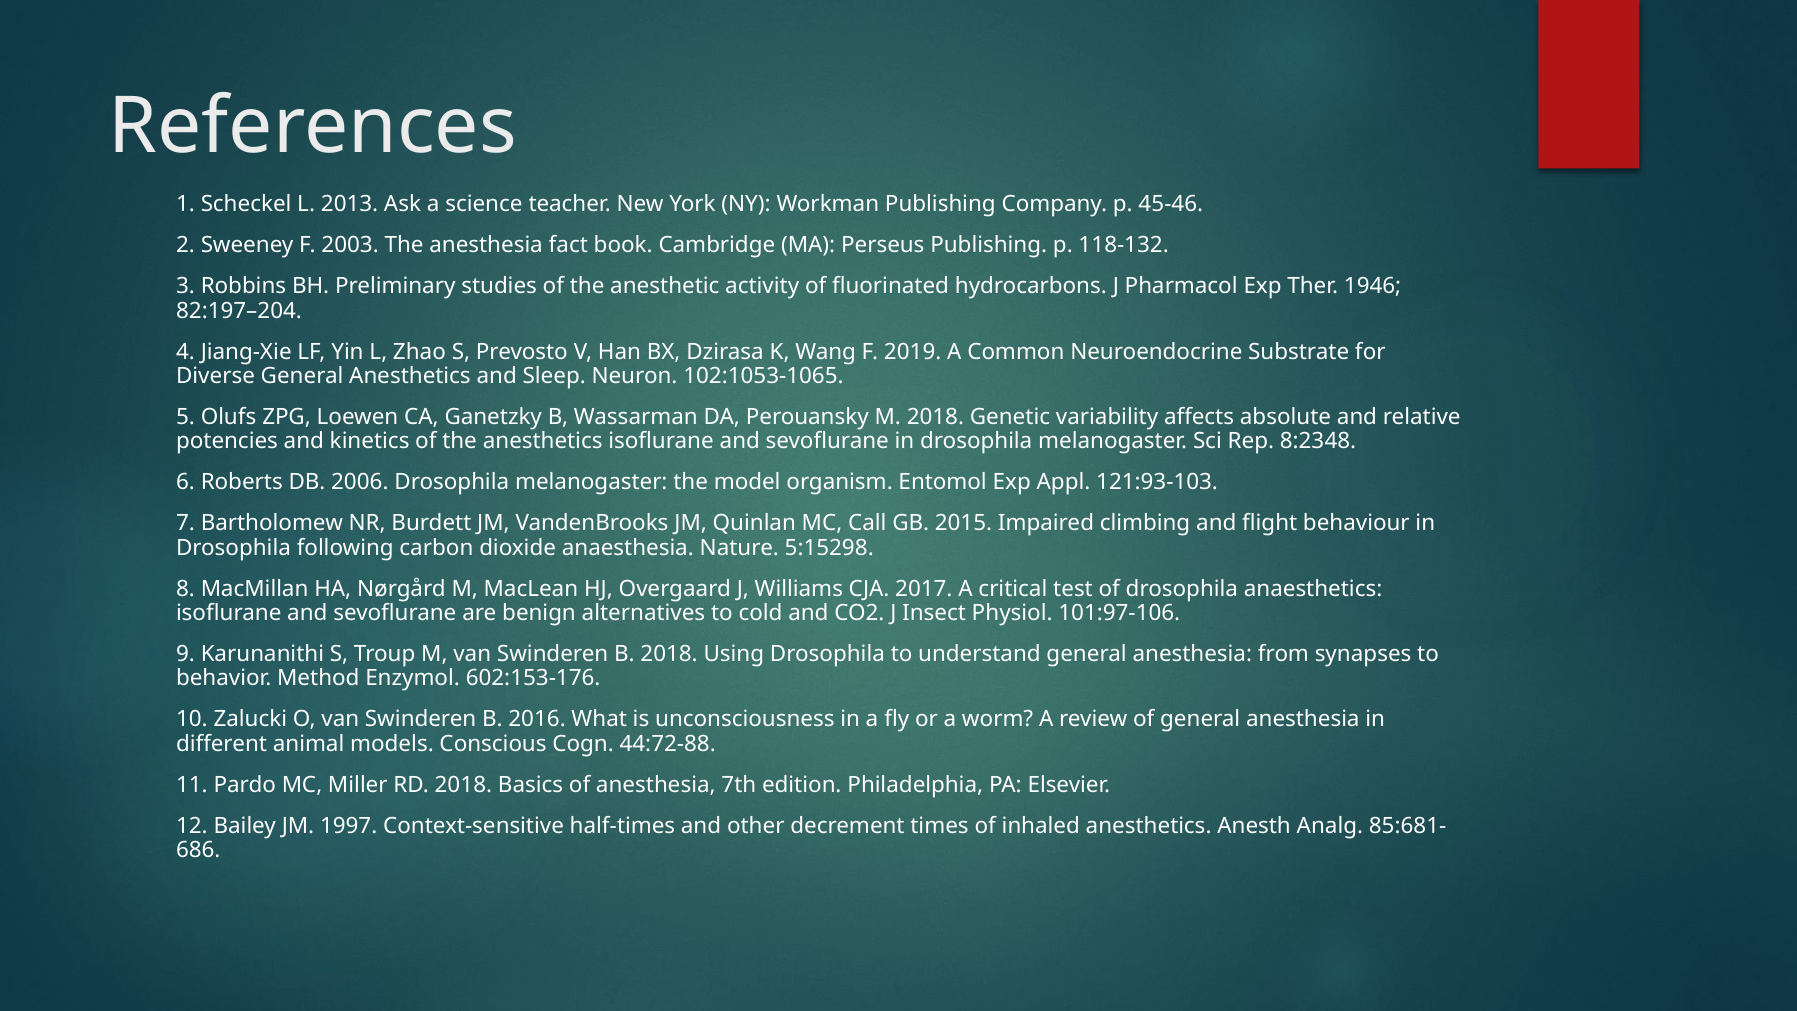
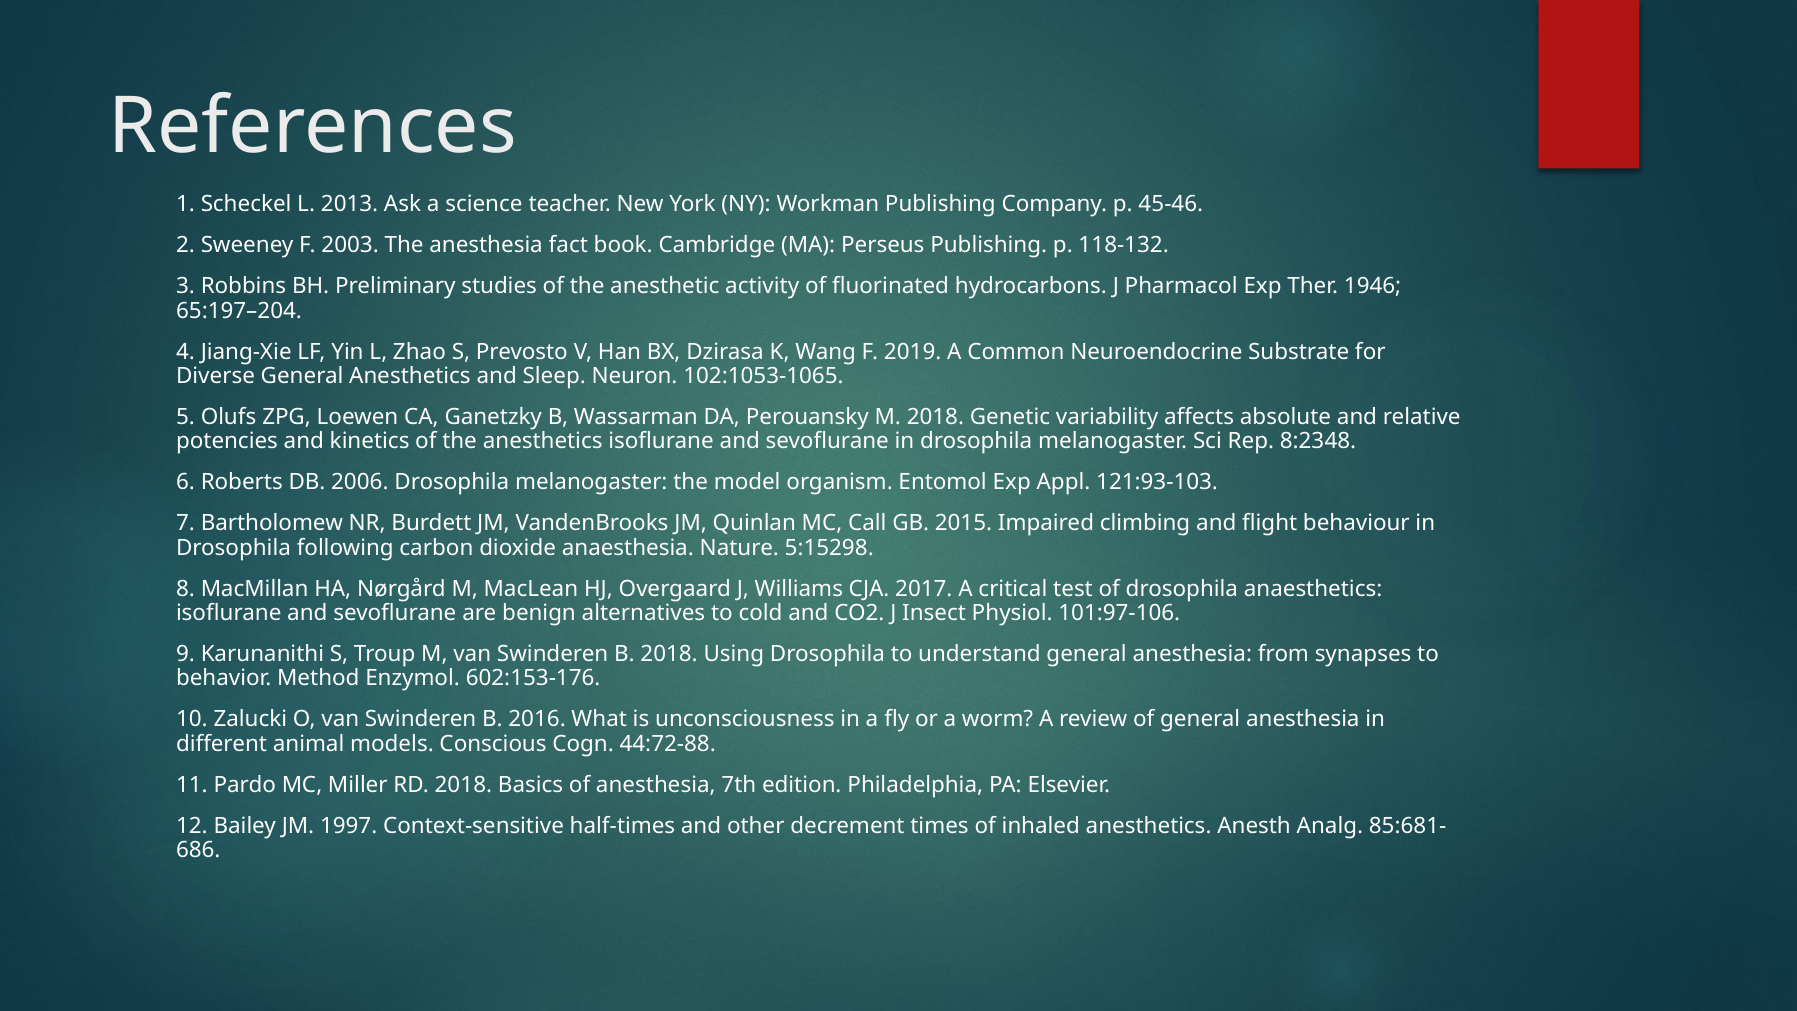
82:197–204: 82:197–204 -> 65:197–204
